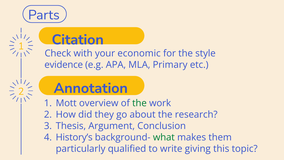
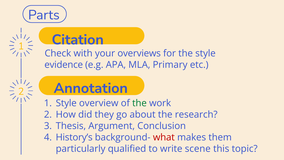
economic: economic -> overviews
1 Mott: Mott -> Style
what colour: green -> red
giving: giving -> scene
